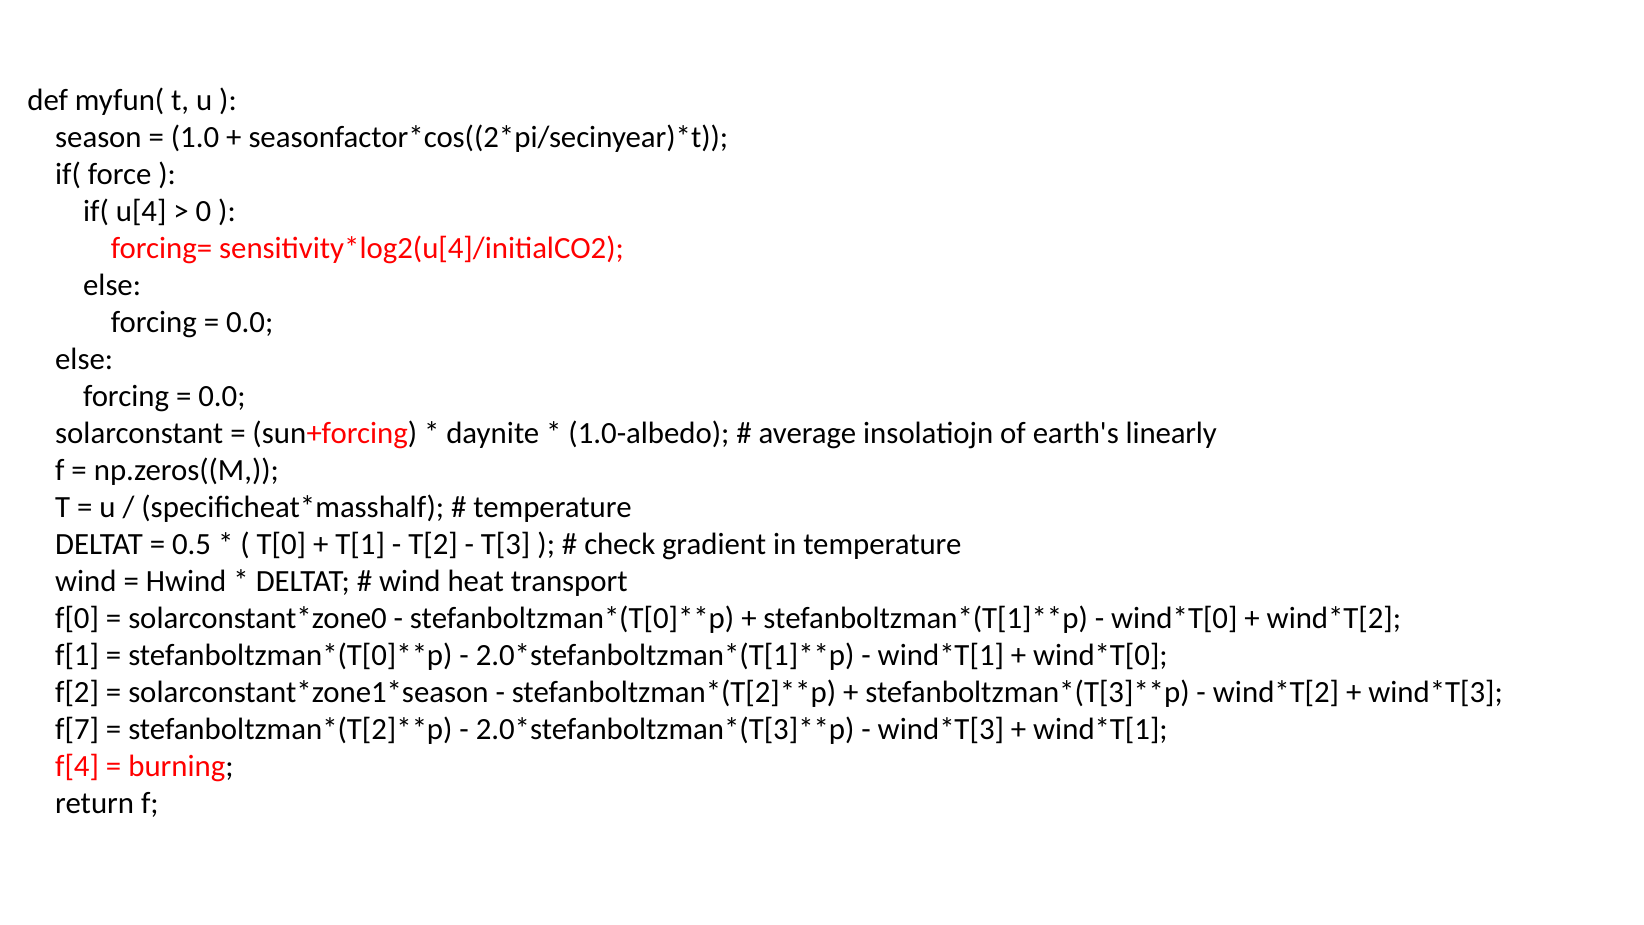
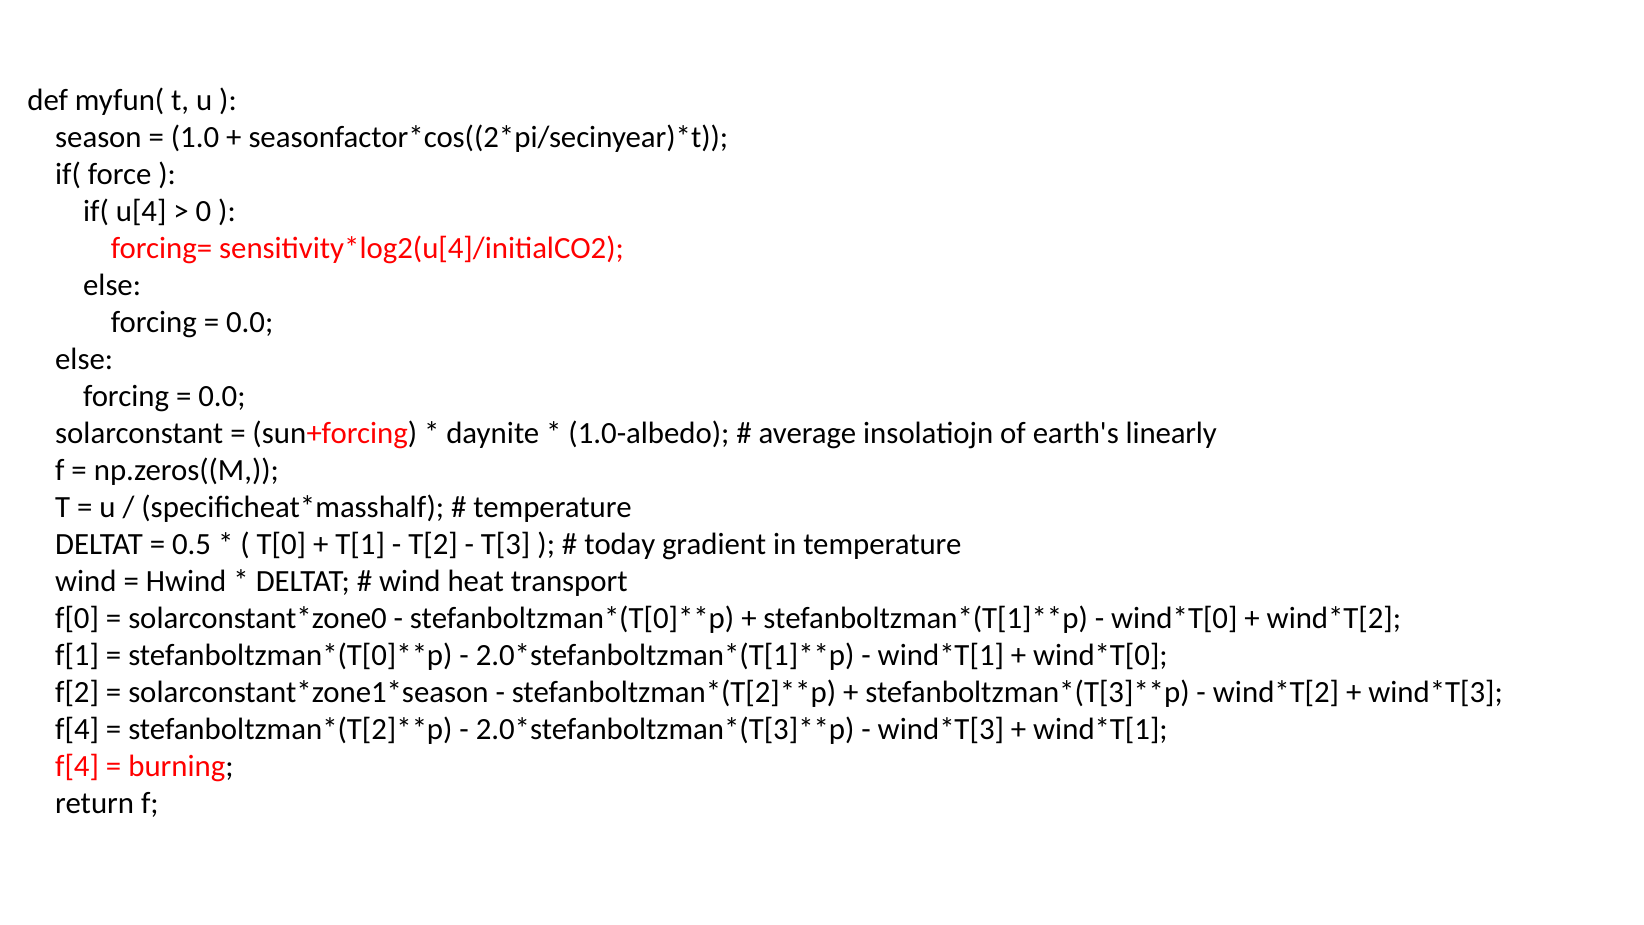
check: check -> today
f[7 at (77, 729): f[7 -> f[4
